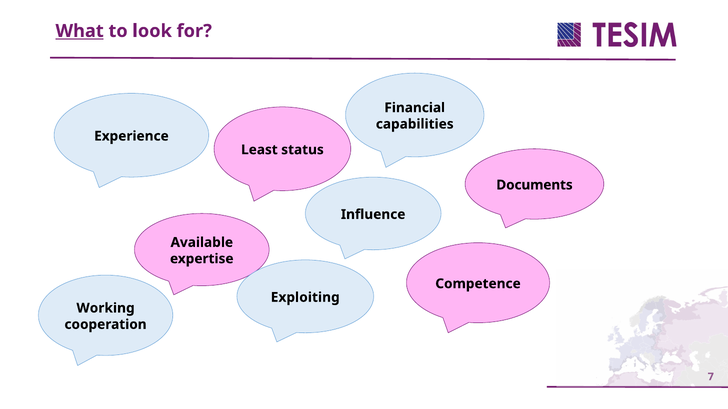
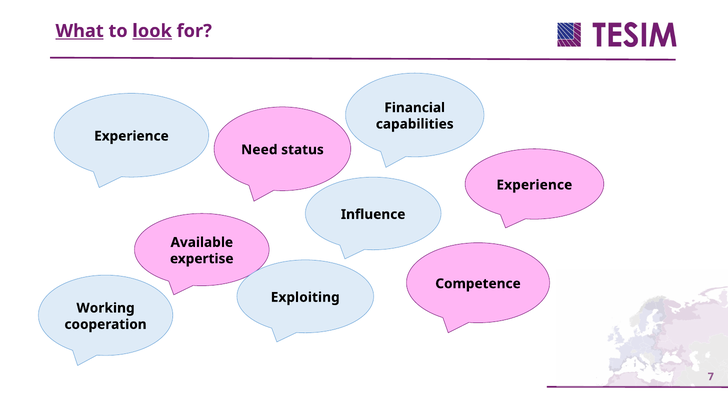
look underline: none -> present
Least: Least -> Need
Documents at (534, 185): Documents -> Experience
